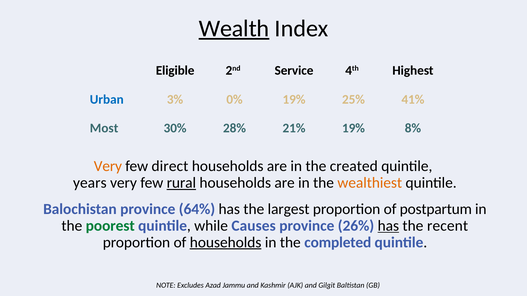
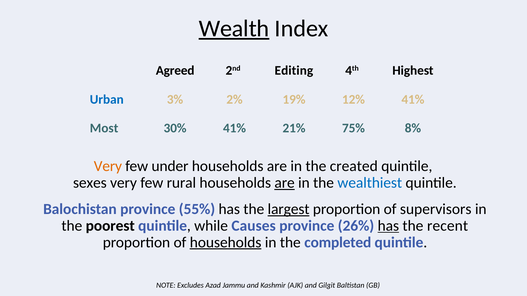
Eligible: Eligible -> Agreed
Service: Service -> Editing
0%: 0% -> 2%
25%: 25% -> 12%
30% 28%: 28% -> 41%
21% 19%: 19% -> 75%
direct: direct -> under
years: years -> sexes
rural underline: present -> none
are at (285, 183) underline: none -> present
wealthiest colour: orange -> blue
64%: 64% -> 55%
largest underline: none -> present
postpartum: postpartum -> supervisors
poorest colour: green -> black
